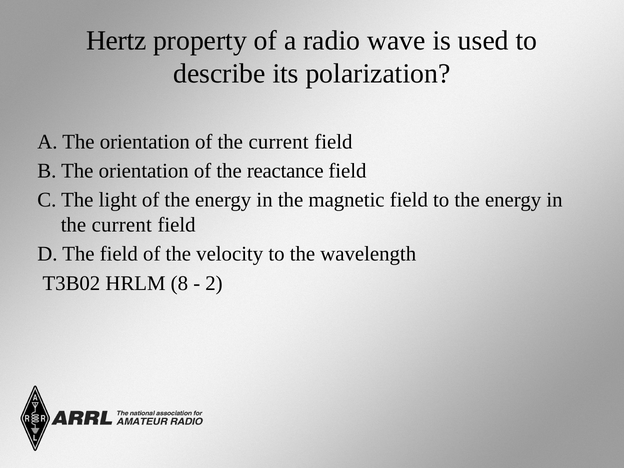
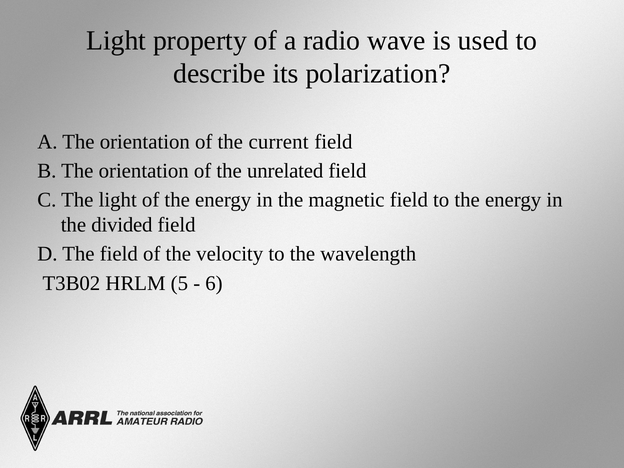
Hertz at (116, 40): Hertz -> Light
reactance: reactance -> unrelated
current at (122, 225): current -> divided
8: 8 -> 5
2: 2 -> 6
